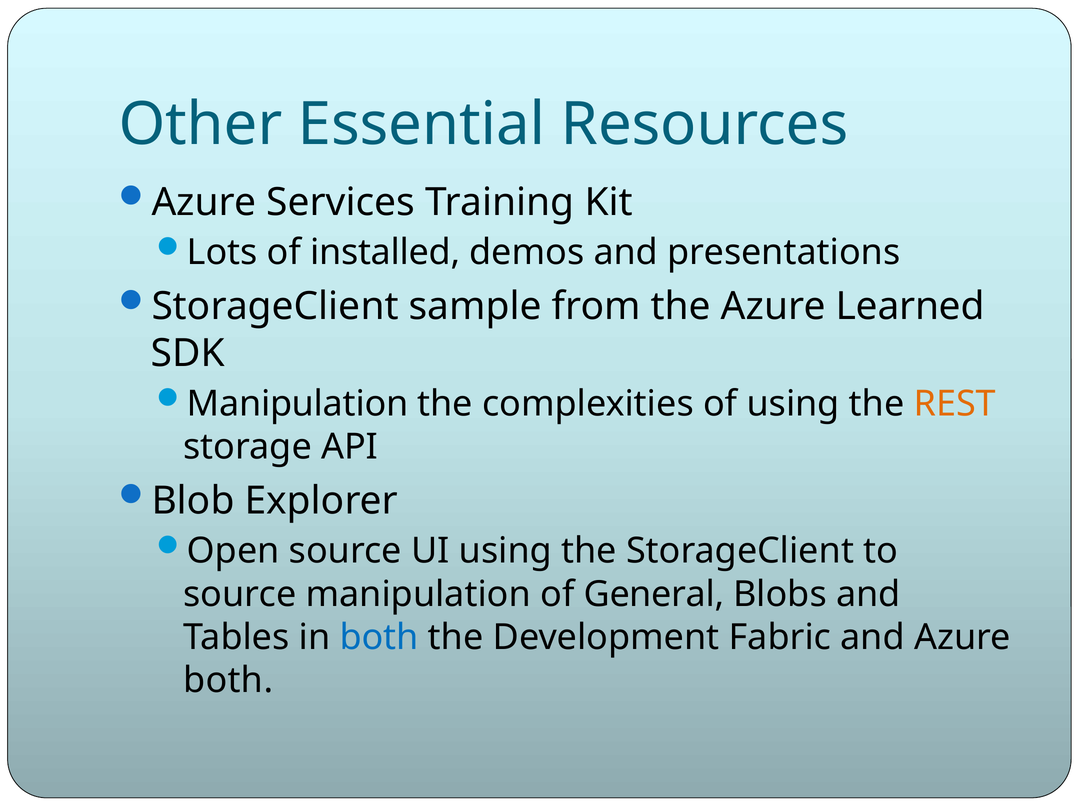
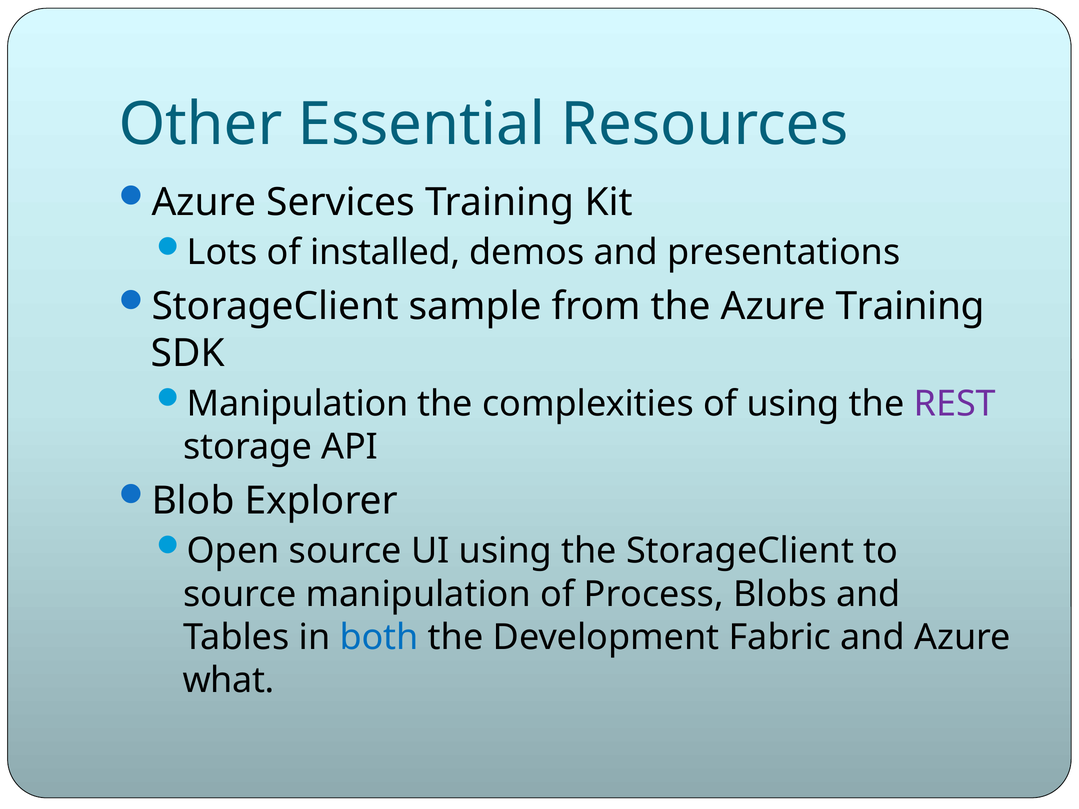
Azure Learned: Learned -> Training
REST colour: orange -> purple
General: General -> Process
both at (228, 681): both -> what
